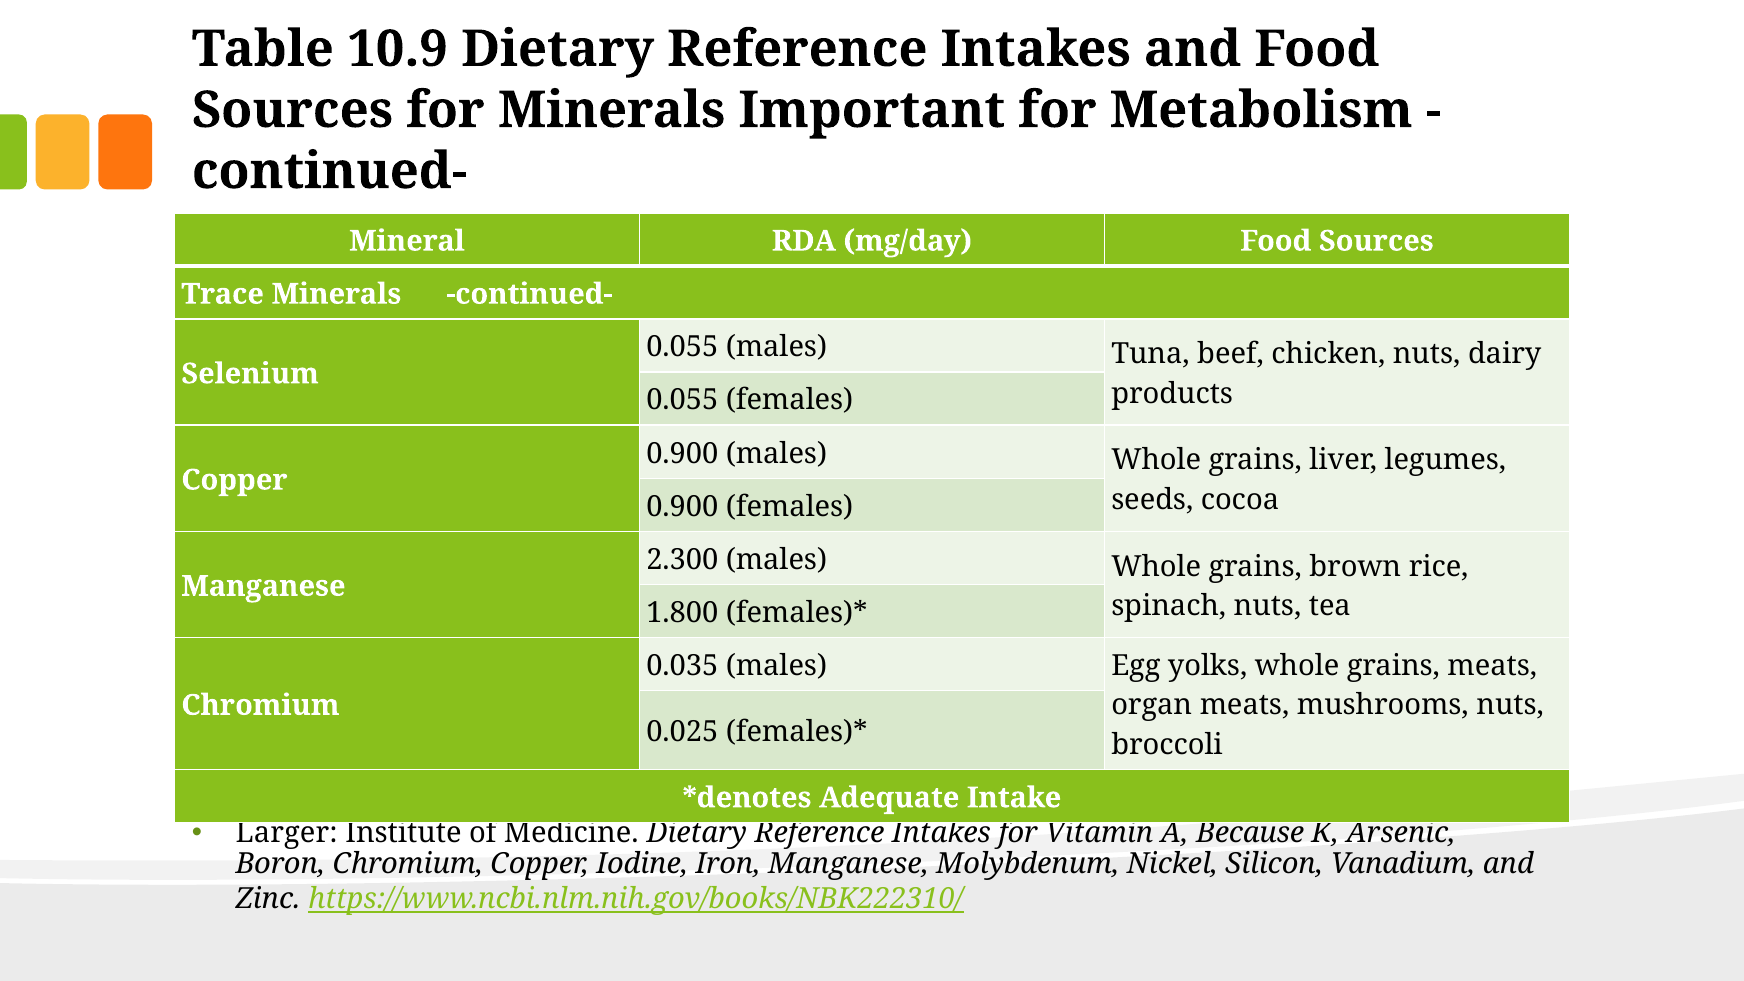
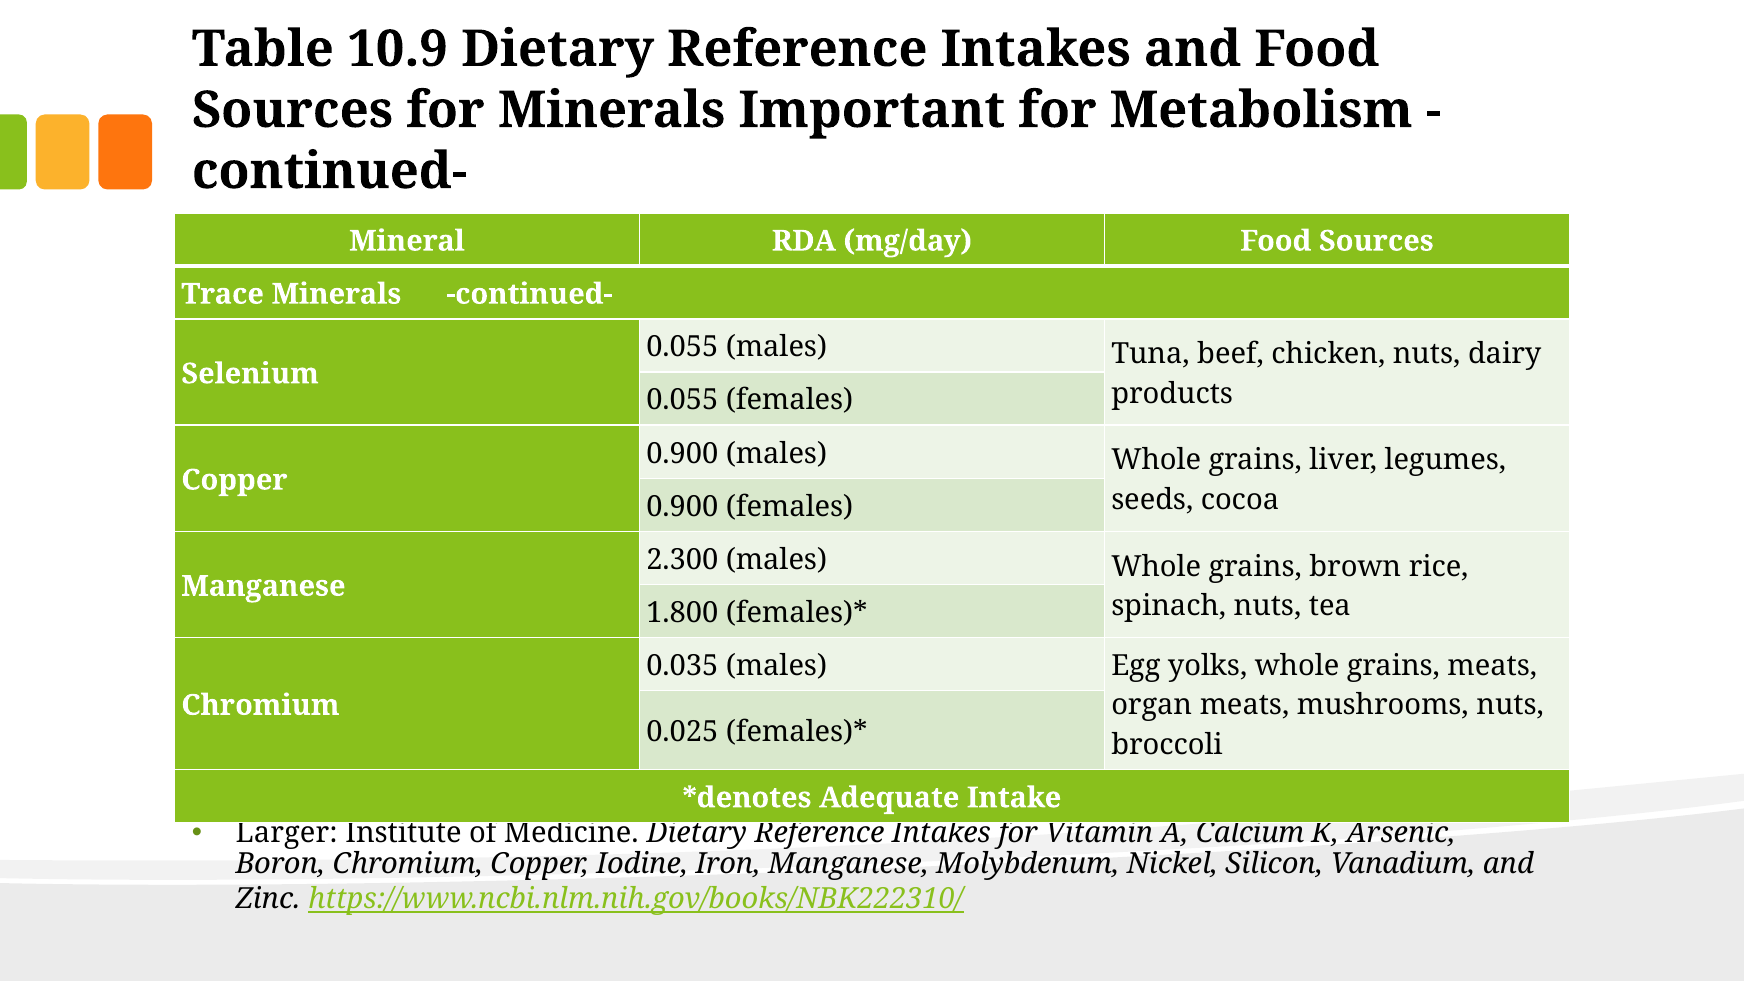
Because: Because -> Calcium
